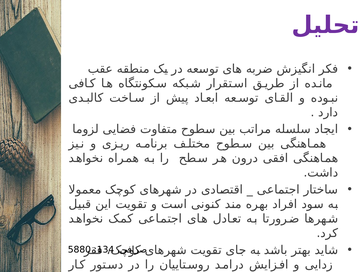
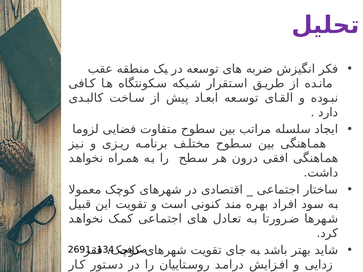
5880: 5880 -> 2691
